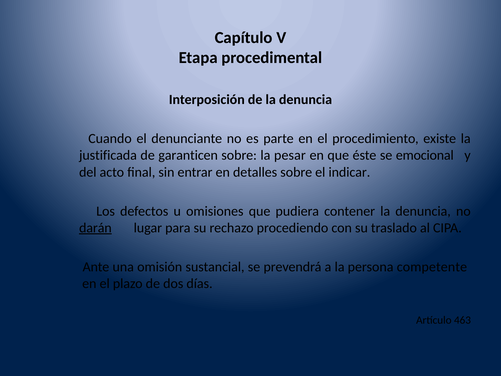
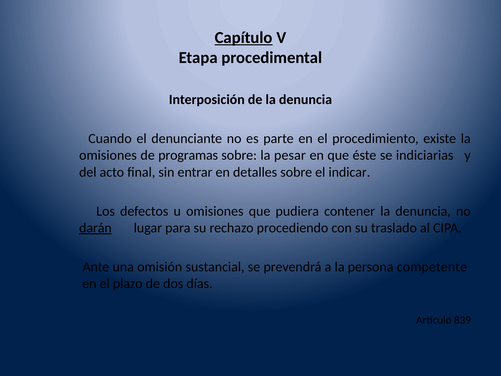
Capítulo underline: none -> present
justificada at (108, 155): justificada -> omisiones
garanticen: garanticen -> programas
emocional: emocional -> indiciarias
463: 463 -> 839
